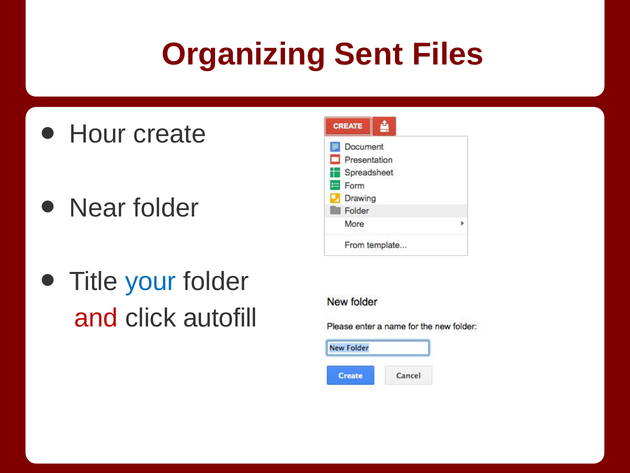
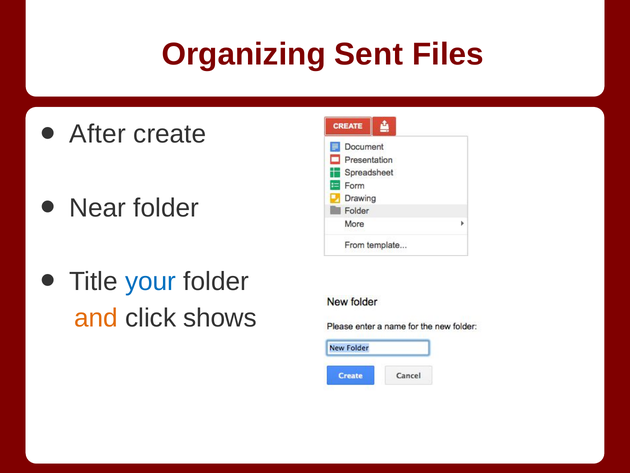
Hour: Hour -> After
and colour: red -> orange
autofill: autofill -> shows
